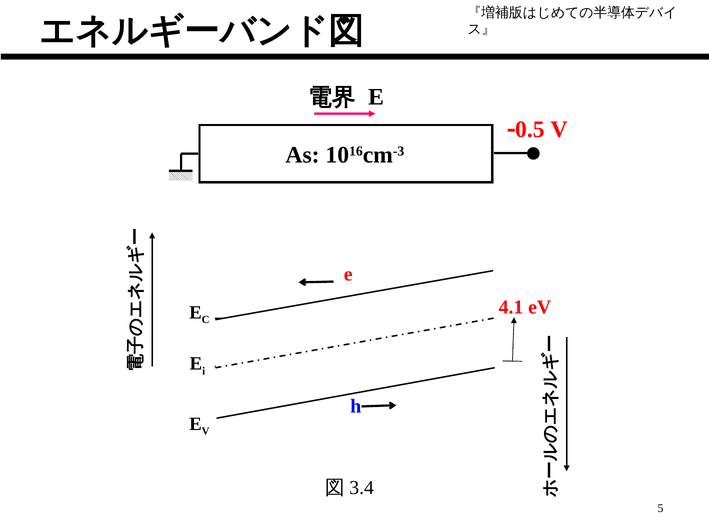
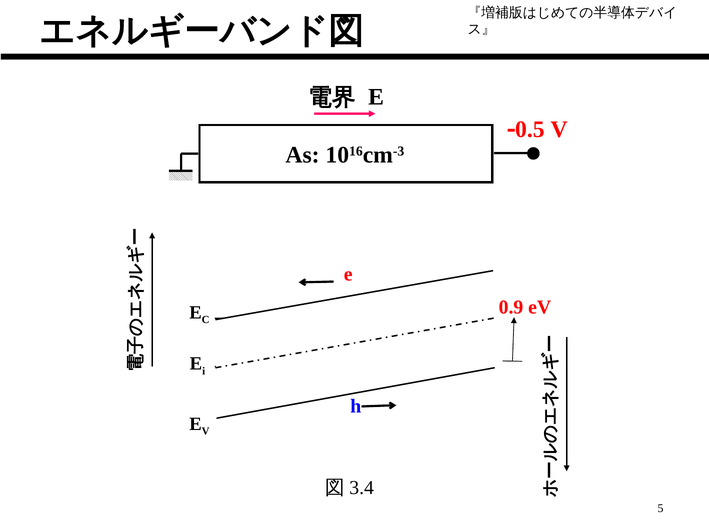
4.1: 4.1 -> 0.9
